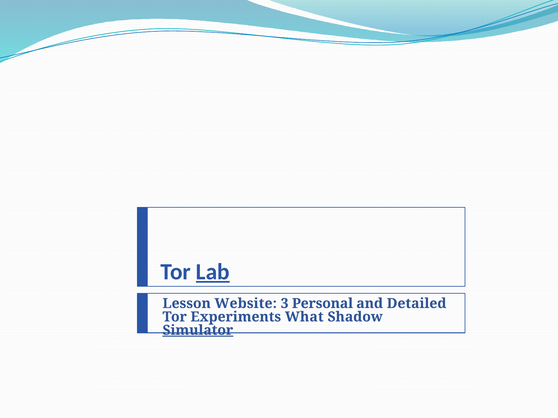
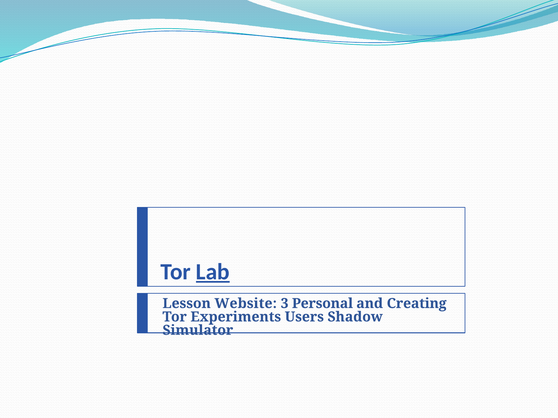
Detailed: Detailed -> Creating
What: What -> Users
Simulator underline: present -> none
